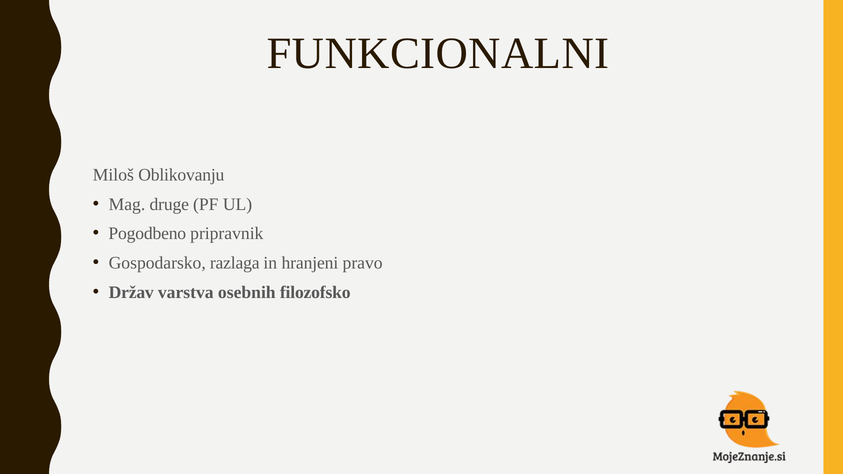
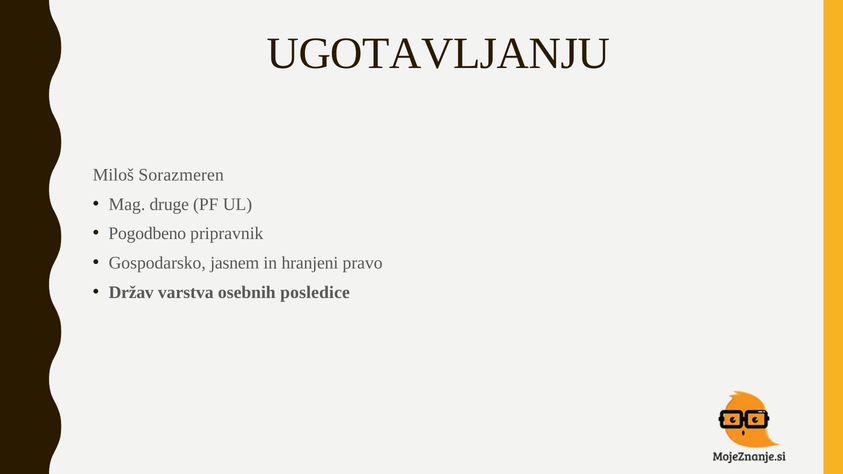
FUNKCIONALNI: FUNKCIONALNI -> UGOTAVLJANJU
Oblikovanju: Oblikovanju -> Sorazmeren
razlaga: razlaga -> jasnem
filozofsko: filozofsko -> posledice
